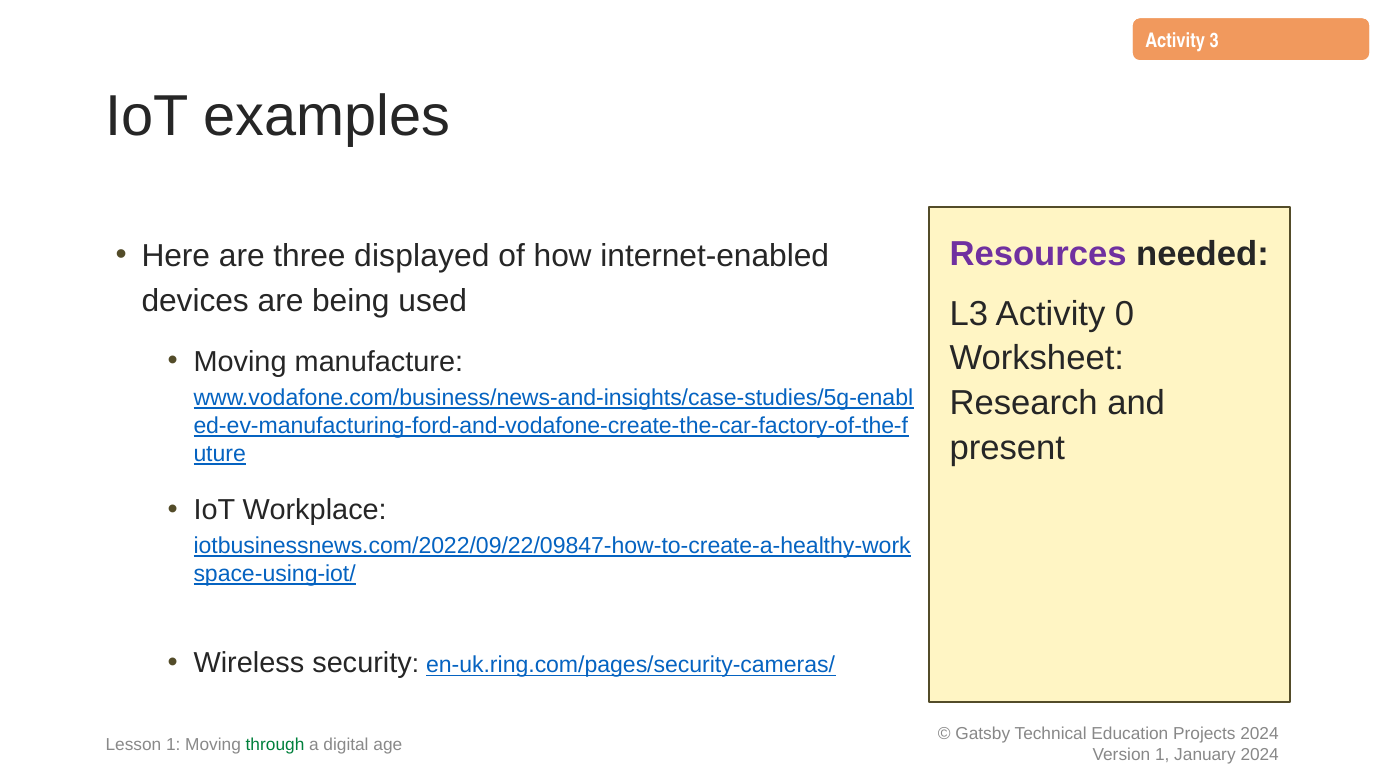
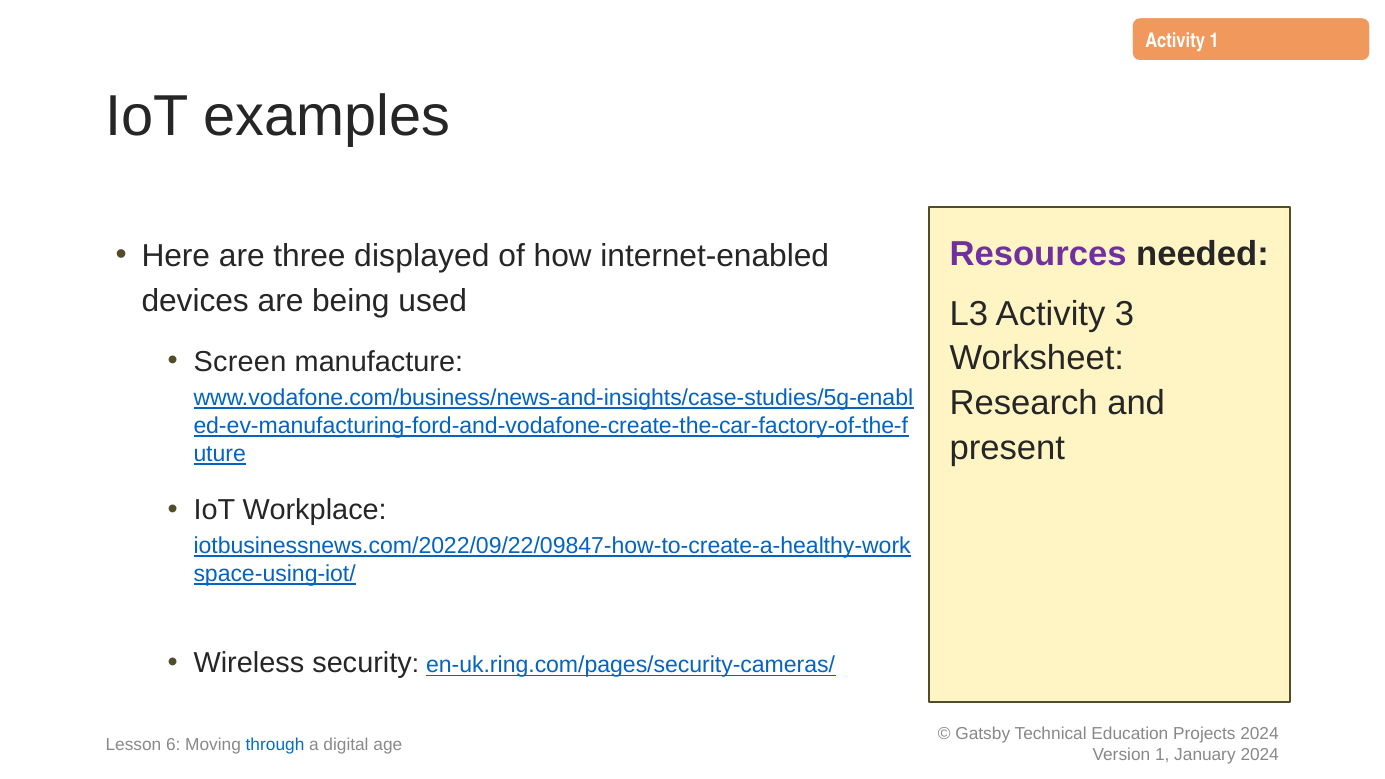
Activity 3: 3 -> 1
0: 0 -> 3
Moving at (240, 362): Moving -> Screen
Lesson 1: 1 -> 6
through colour: green -> blue
